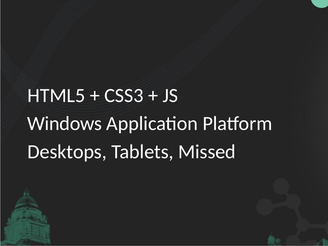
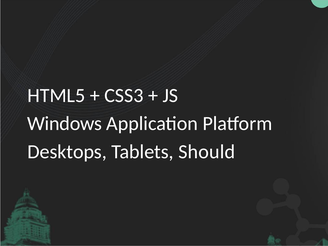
Missed: Missed -> Should
